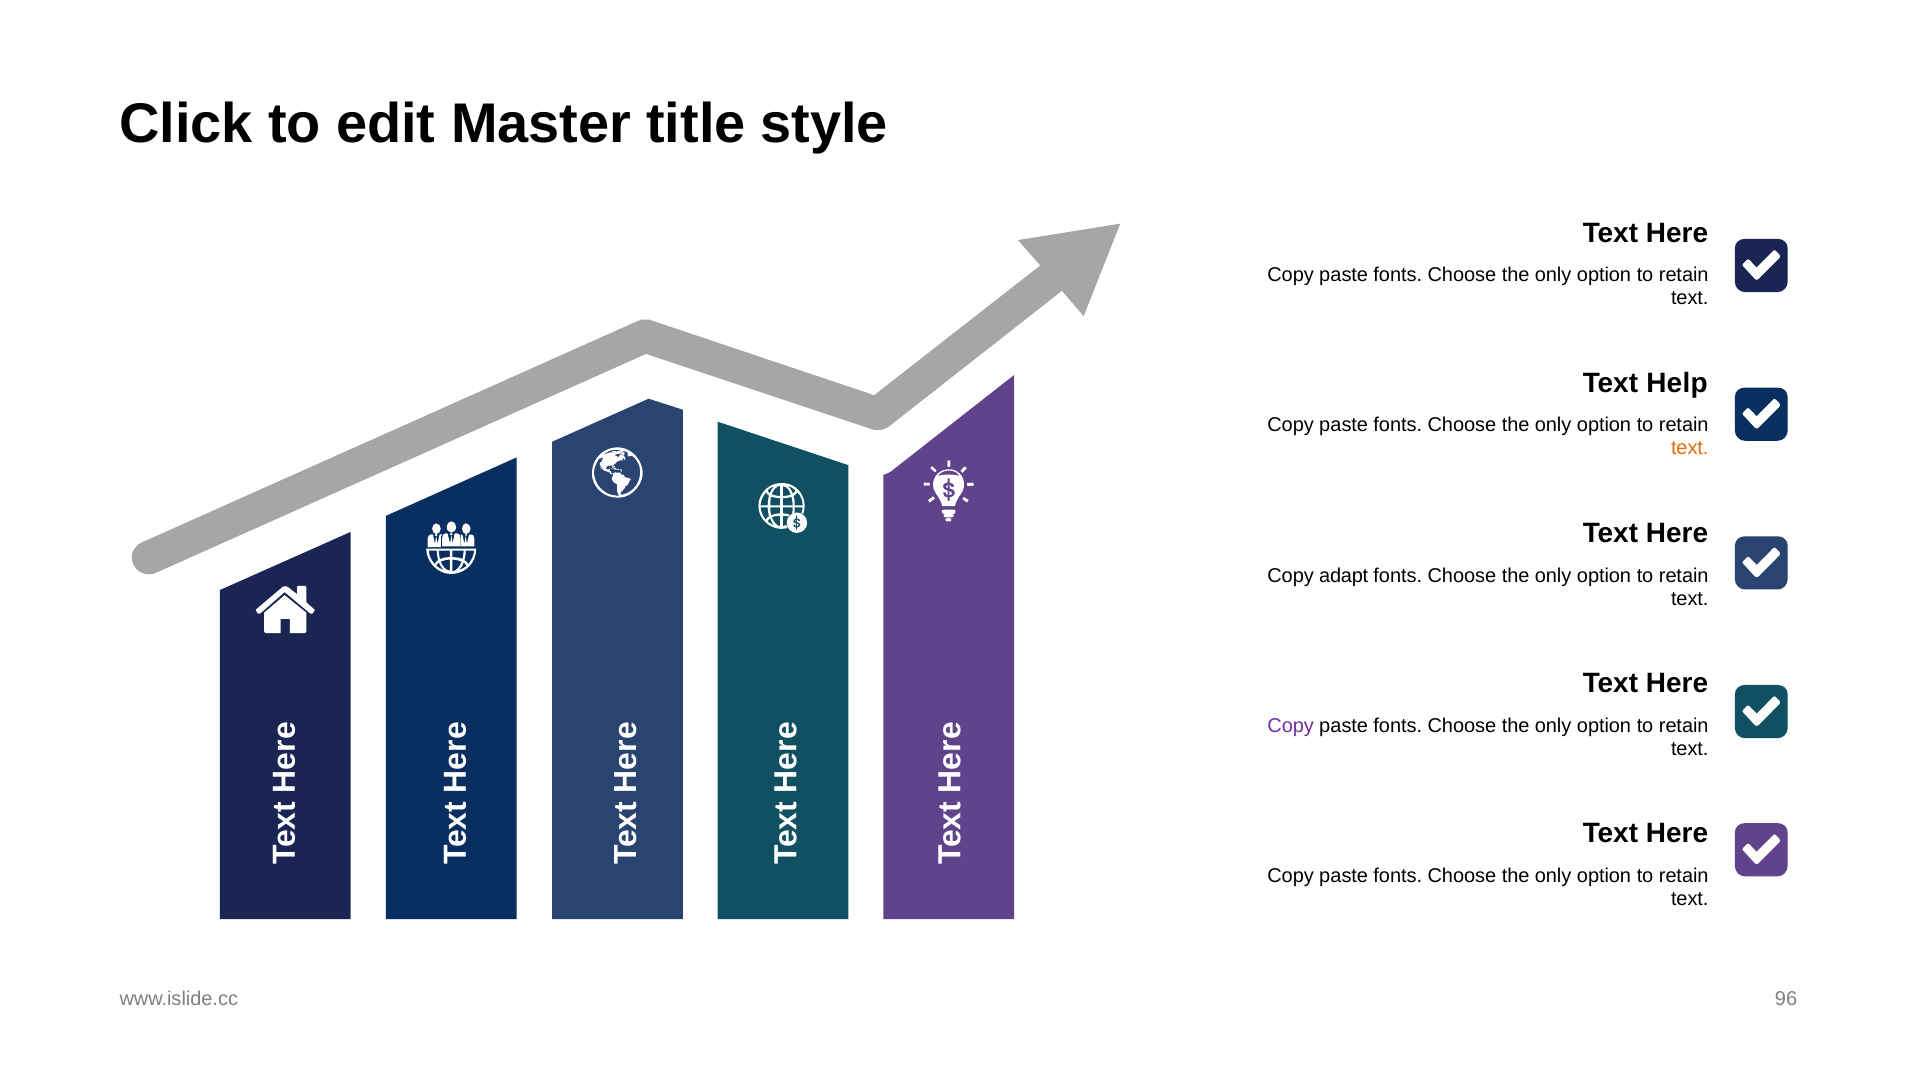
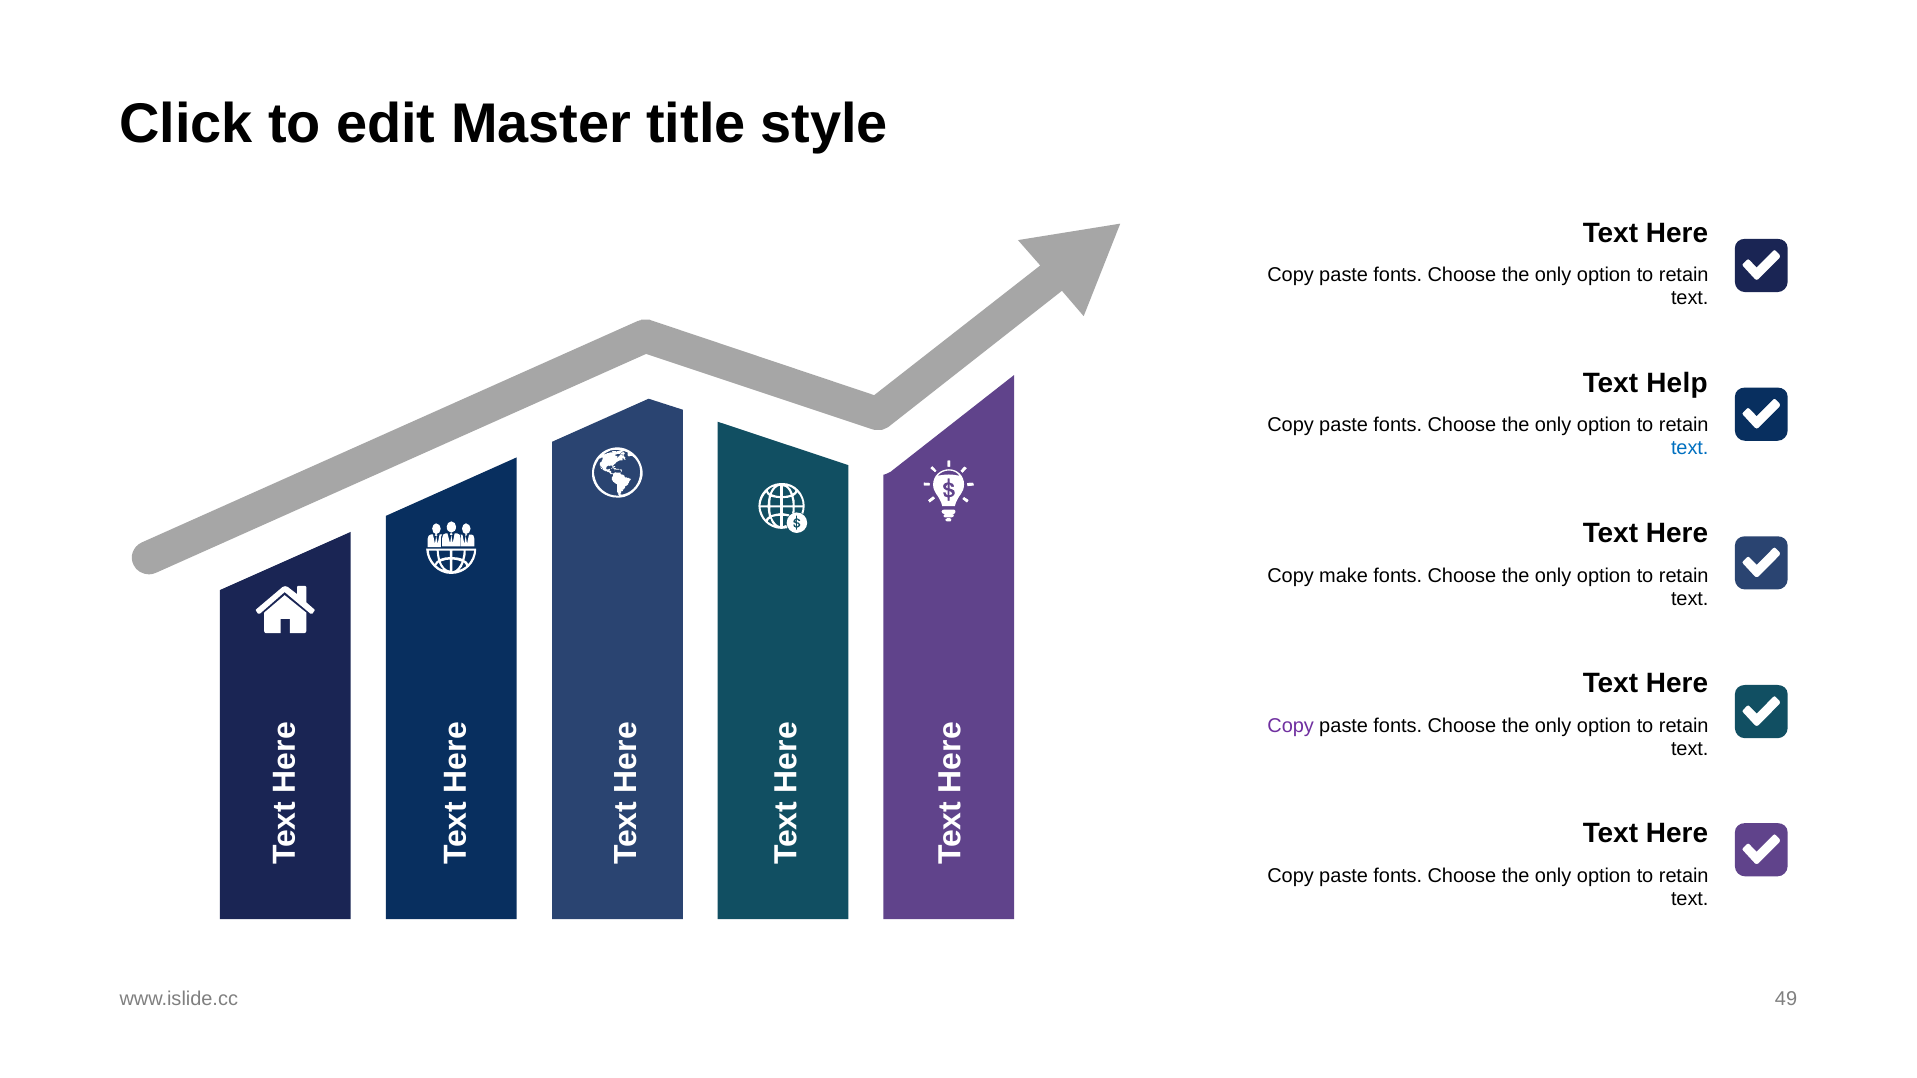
text at (1690, 448) colour: orange -> blue
adapt: adapt -> make
96: 96 -> 49
